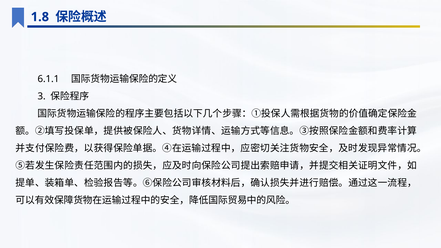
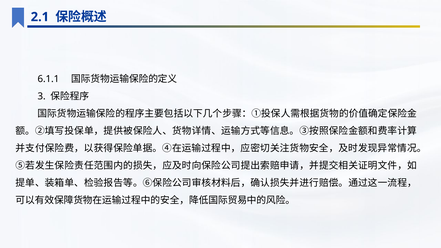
1.8: 1.8 -> 2.1
